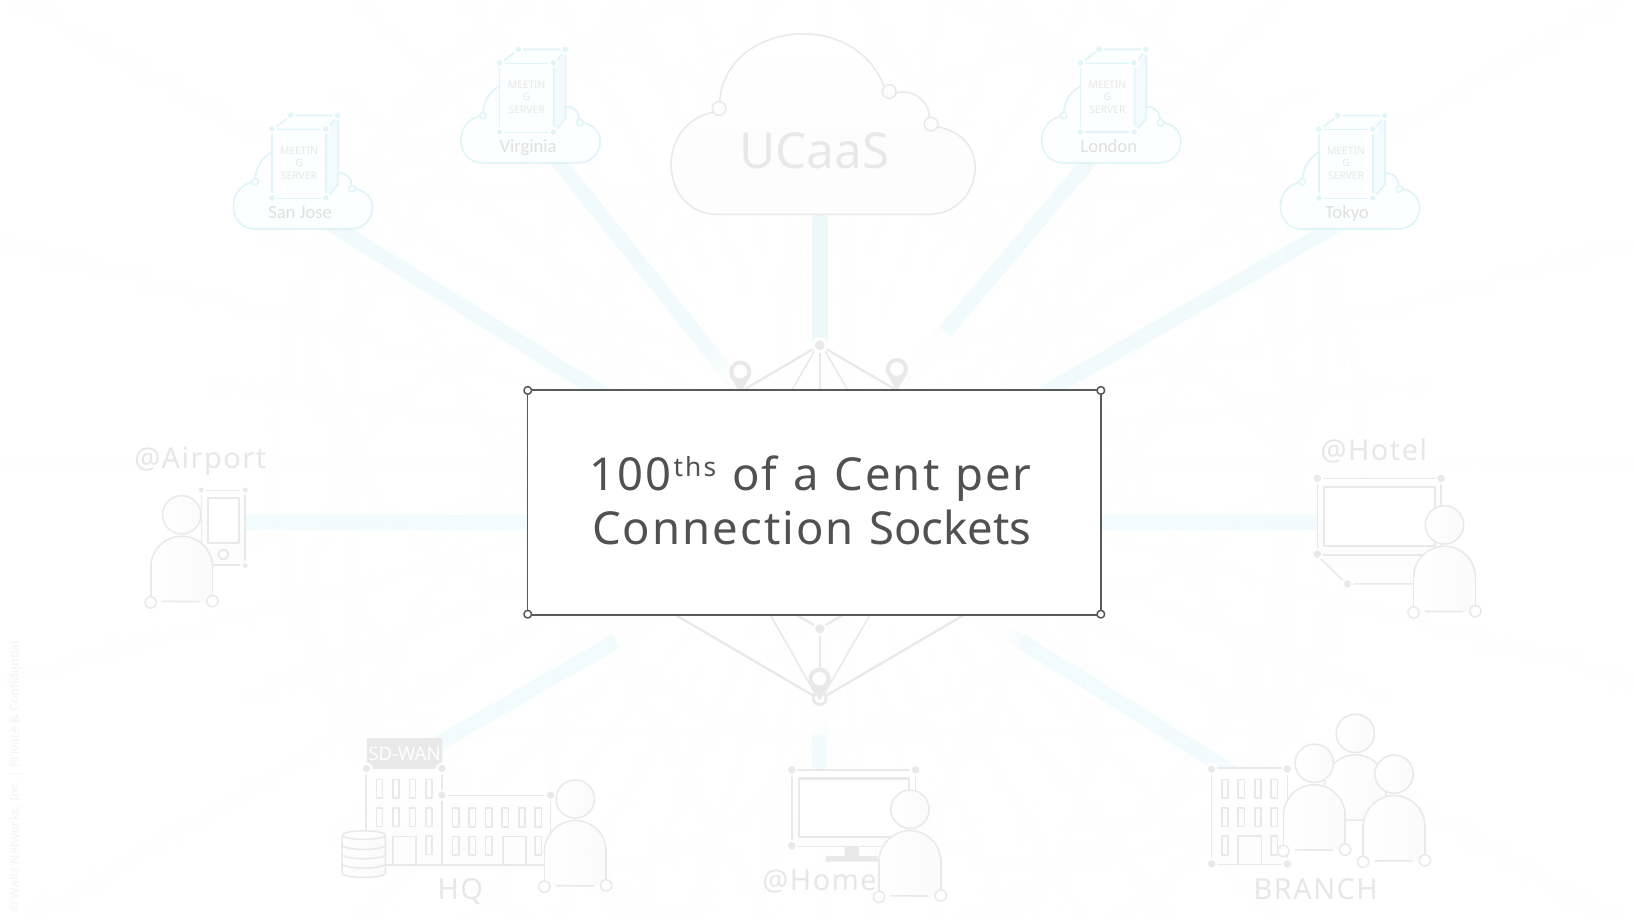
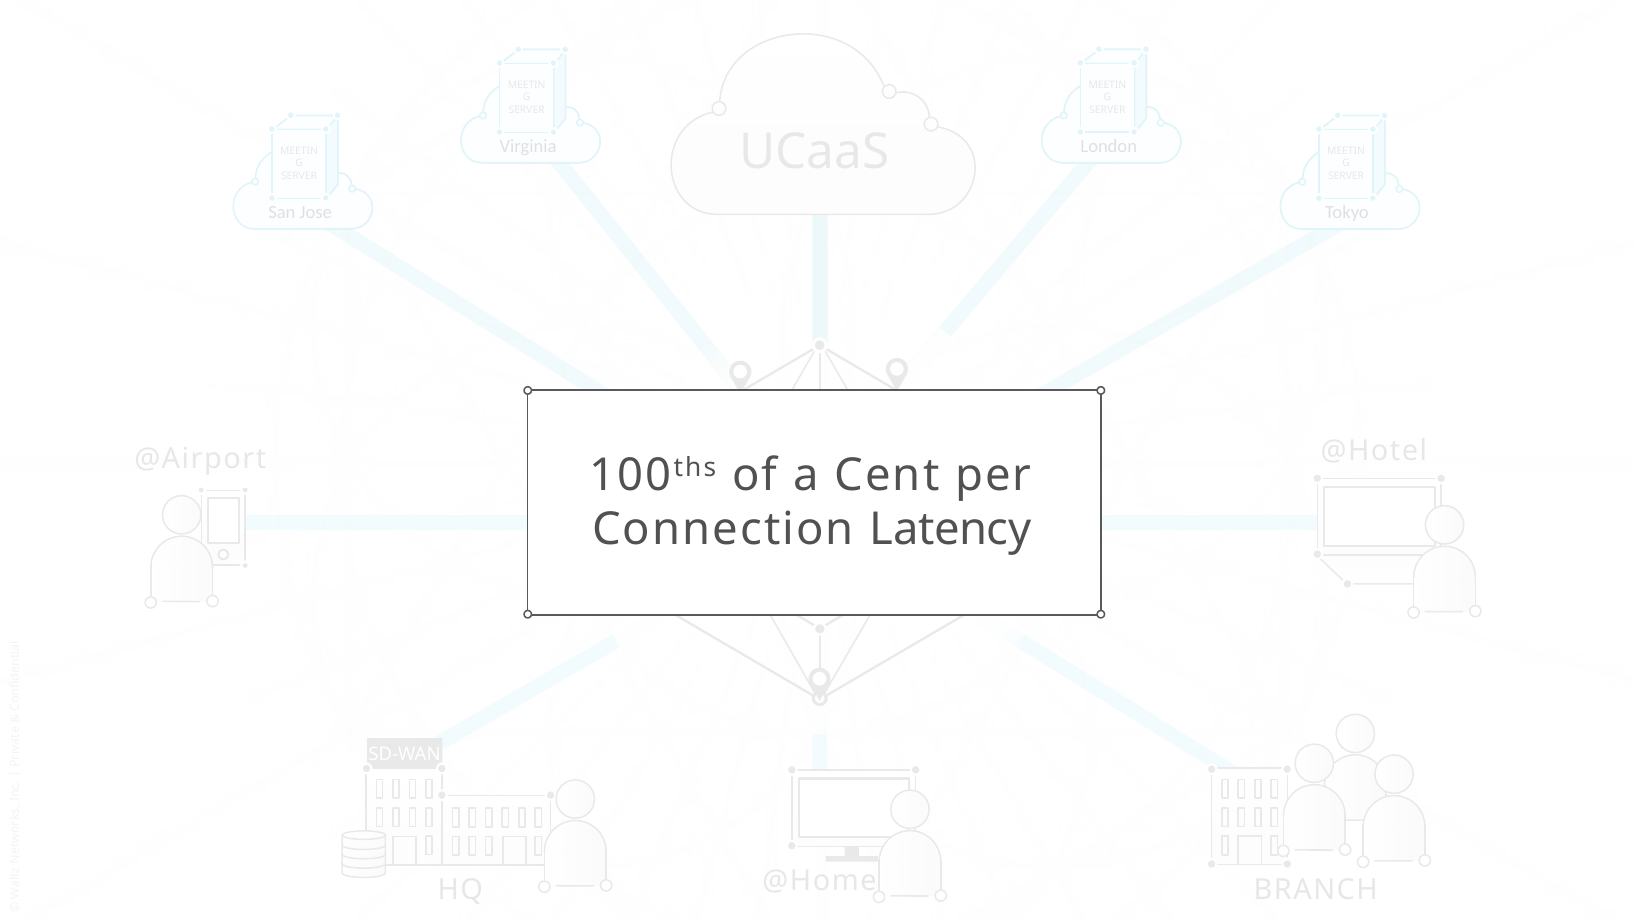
Sockets: Sockets -> Latency
